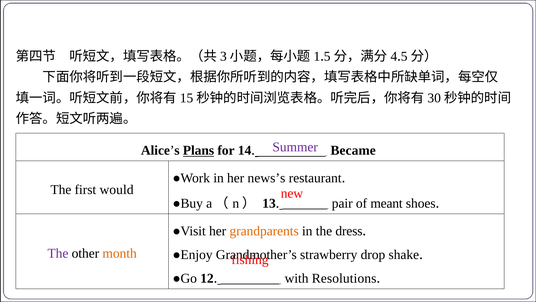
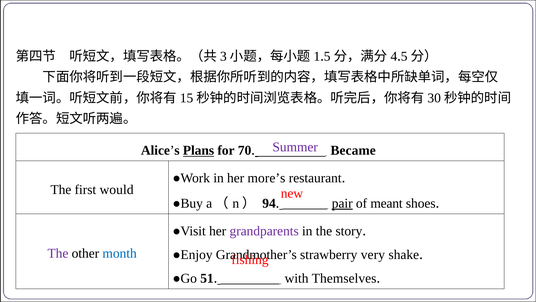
14: 14 -> 70
news’s: news’s -> more’s
13: 13 -> 94
pair underline: none -> present
grandparents colour: orange -> purple
dress: dress -> story
month colour: orange -> blue
drop: drop -> very
12: 12 -> 51
Resolutions: Resolutions -> Themselves
